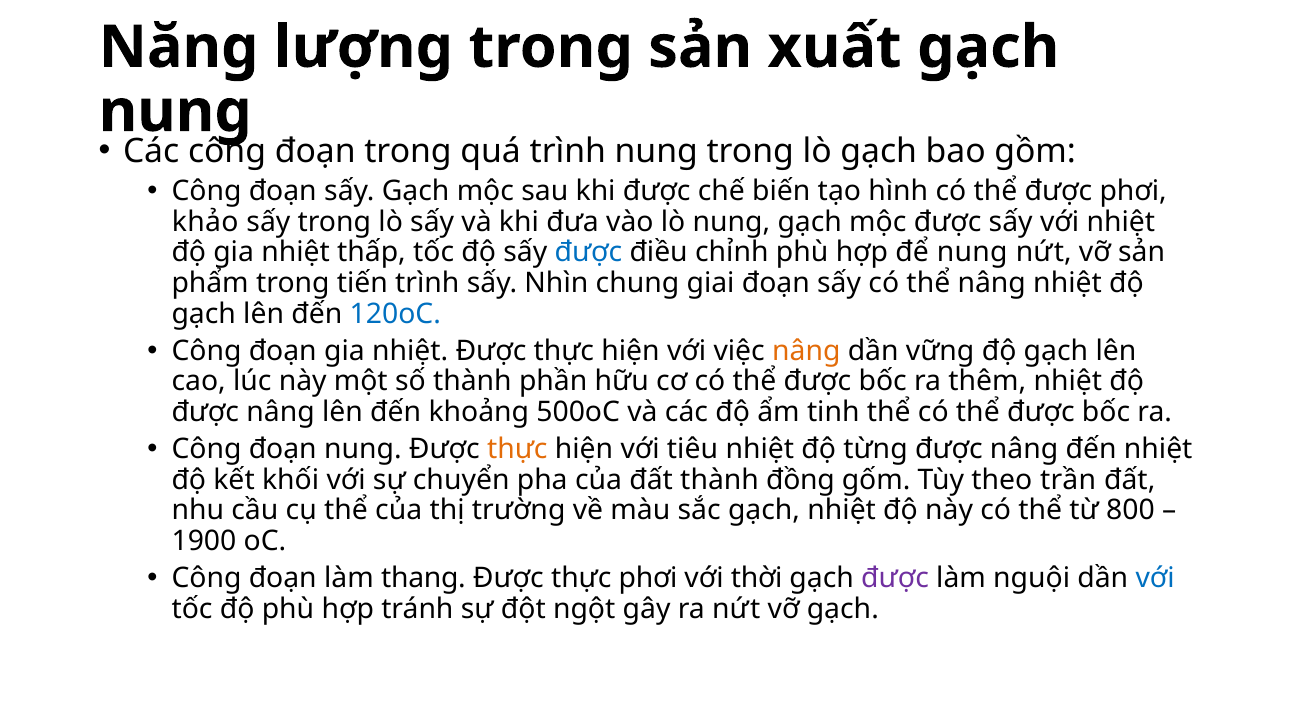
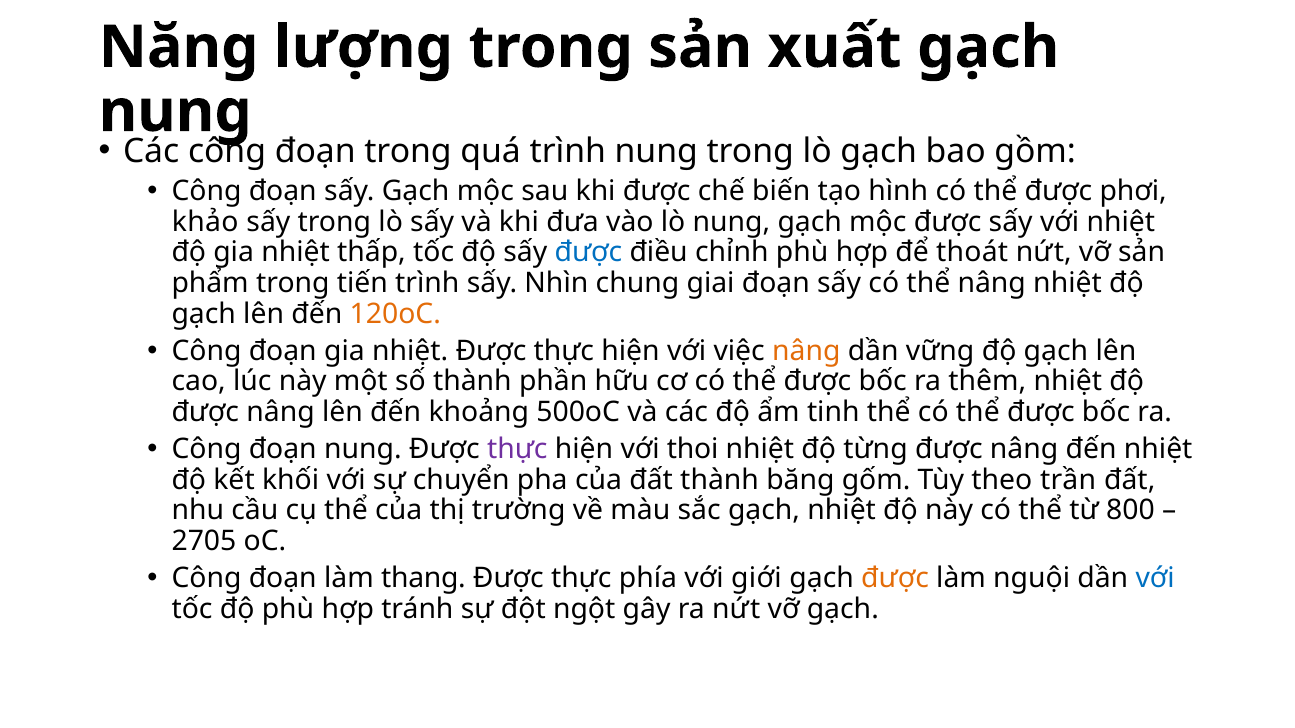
để nung: nung -> thoát
120oC colour: blue -> orange
thực at (517, 450) colour: orange -> purple
tiêu: tiêu -> thoi
đồng: đồng -> băng
1900: 1900 -> 2705
thực phơi: phơi -> phía
thời: thời -> giới
được at (895, 579) colour: purple -> orange
